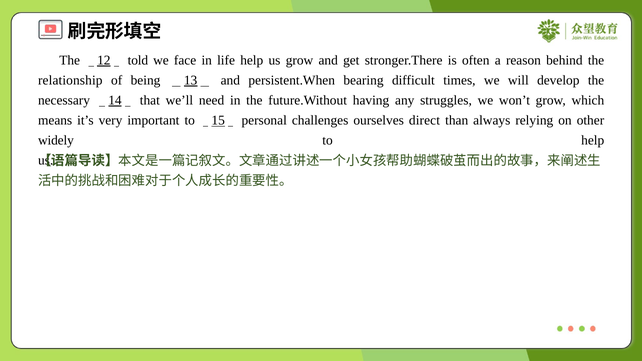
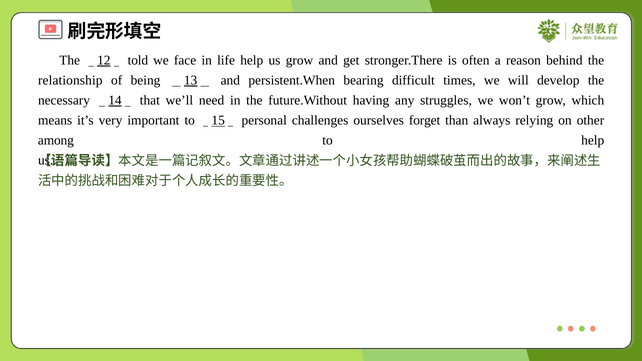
direct: direct -> forget
widely: widely -> among
